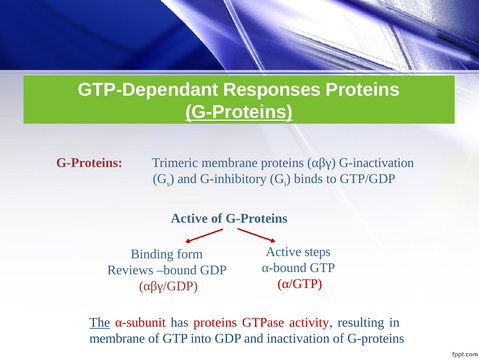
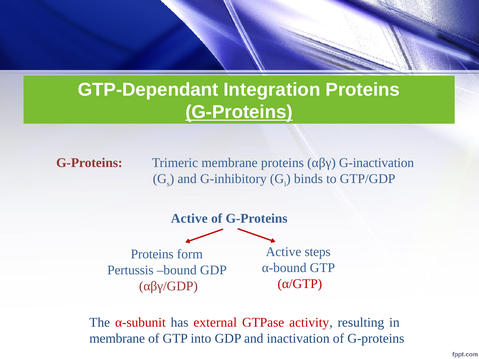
Responses: Responses -> Integration
Binding at (152, 254): Binding -> Proteins
Reviews: Reviews -> Pertussis
The underline: present -> none
has proteins: proteins -> external
